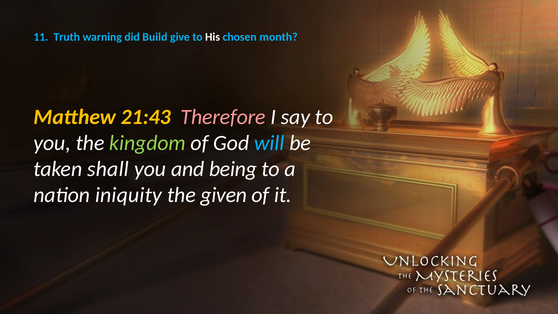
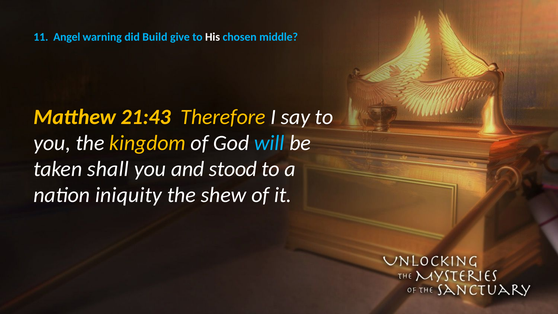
Truth: Truth -> Angel
month: month -> middle
Therefore colour: pink -> yellow
kingdom colour: light green -> yellow
being: being -> stood
given: given -> shew
